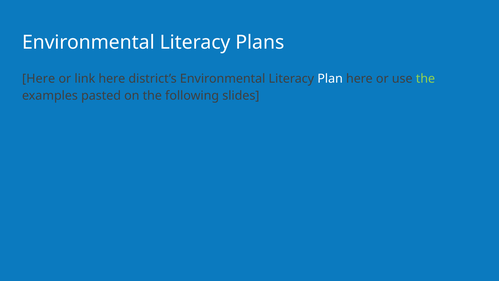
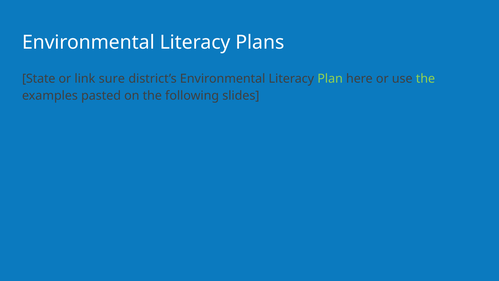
Here at (39, 78): Here -> State
link here: here -> sure
Plan colour: white -> light green
